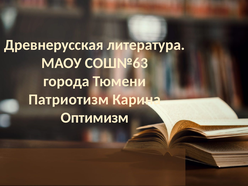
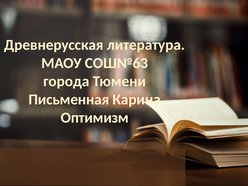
Патриотизм: Патриотизм -> Письменная
